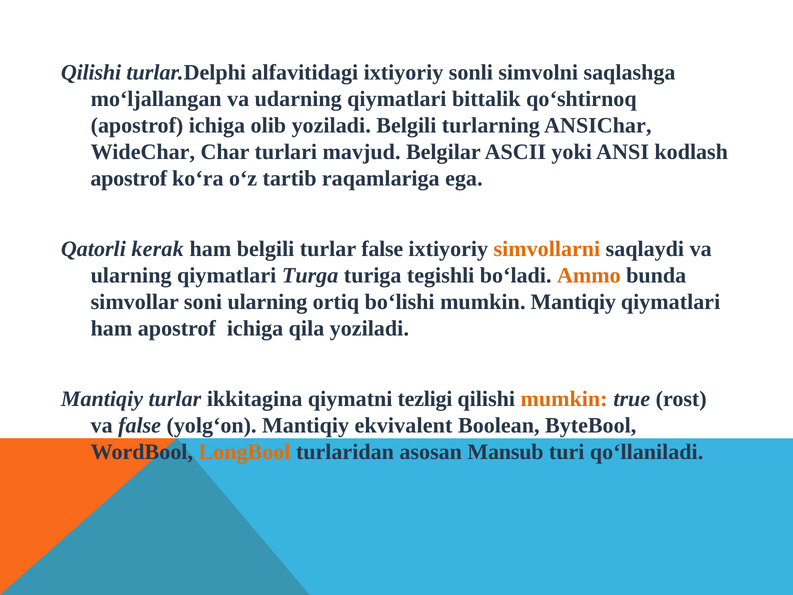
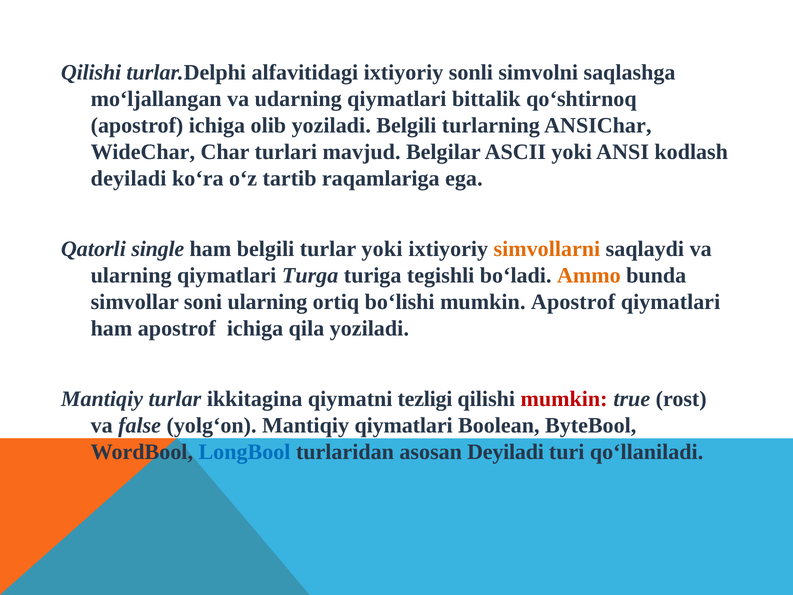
apostrof at (129, 178): apostrof -> deyiladi
kerak: kerak -> single
turlar false: false -> yoki
mumkin Mantiqiy: Mantiqiy -> Apostrof
mumkin at (564, 399) colour: orange -> red
Mantiqiy ekvivalent: ekvivalent -> qiymatlari
LongBool colour: orange -> blue
asosan Mansub: Mansub -> Deyiladi
